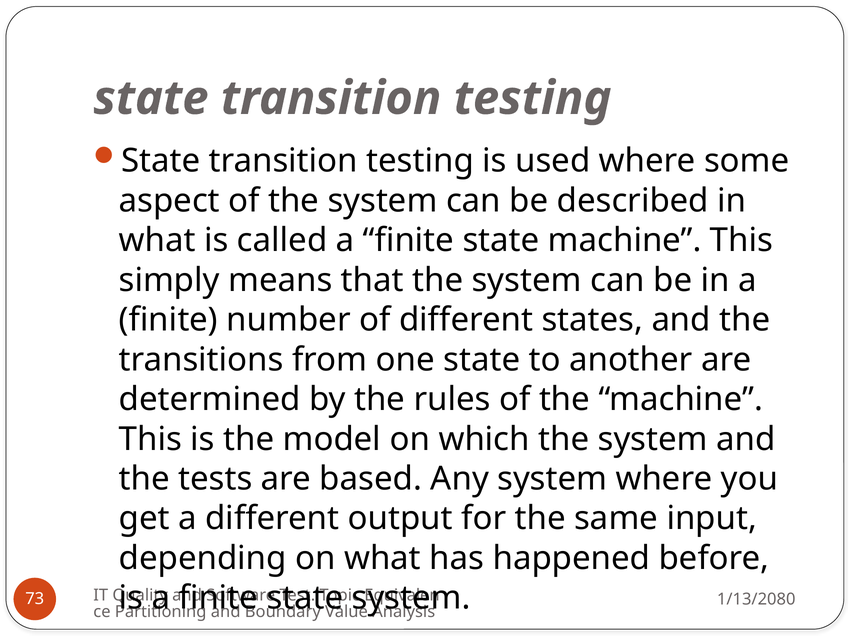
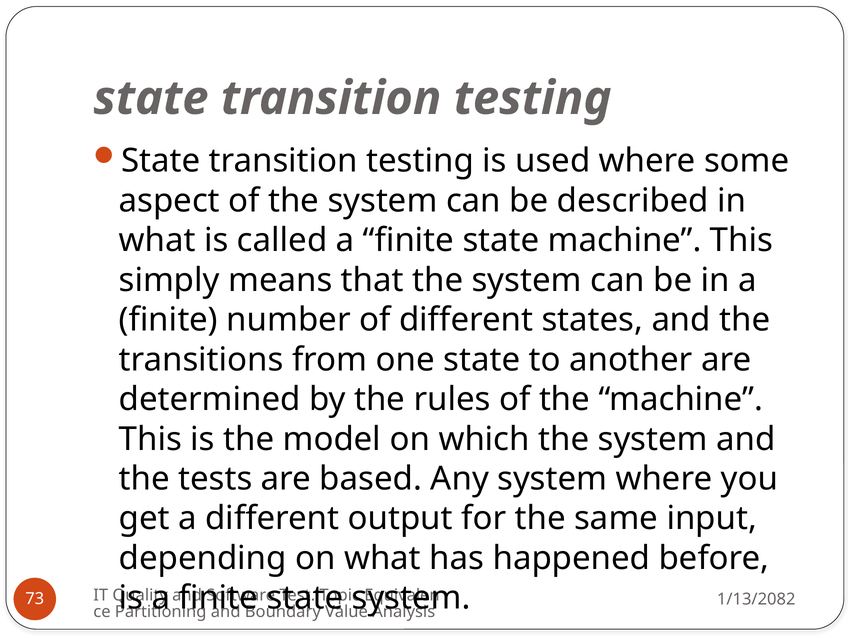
1/13/2080: 1/13/2080 -> 1/13/2082
